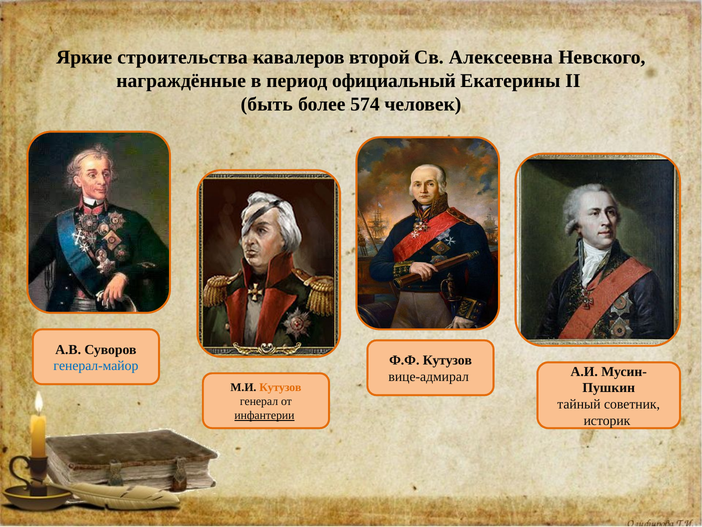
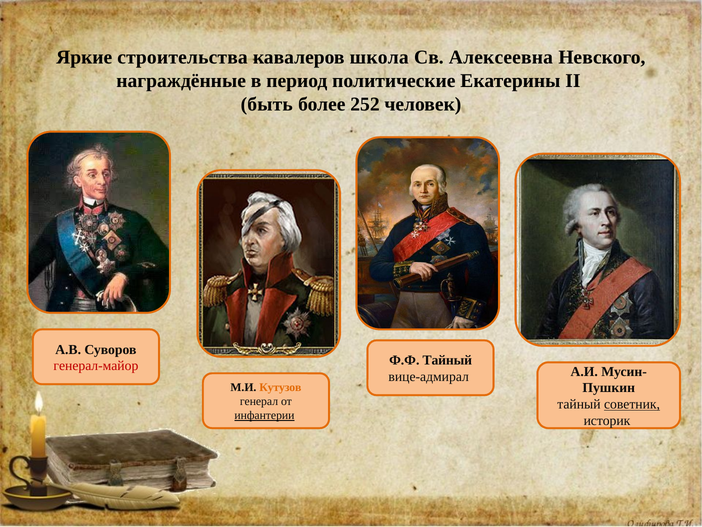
второй: второй -> школа
официальный: официальный -> политические
574: 574 -> 252
Ф.Ф Кутузов: Кутузов -> Тайный
генерал-майор colour: blue -> red
советник underline: none -> present
